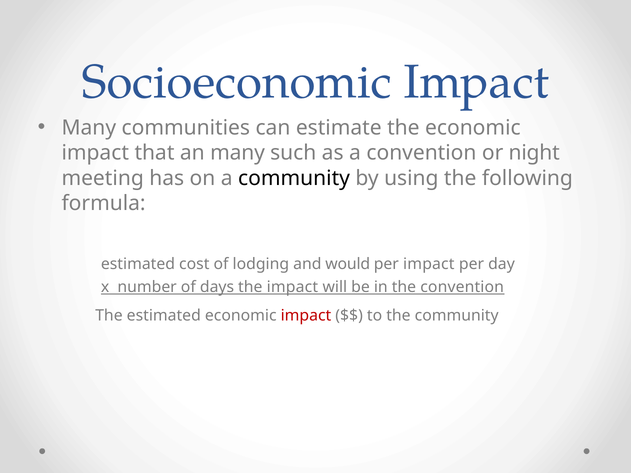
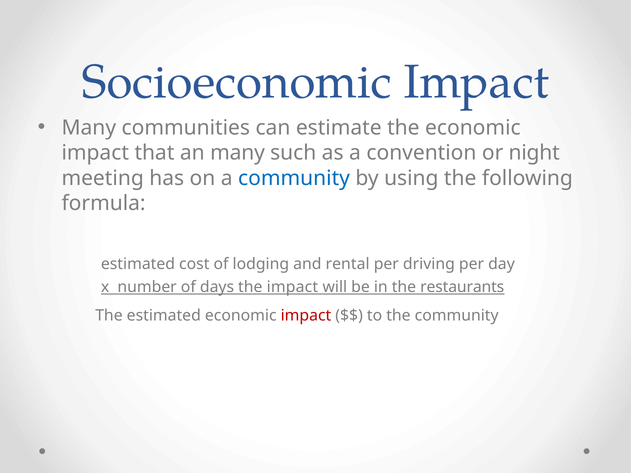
community at (294, 178) colour: black -> blue
would: would -> rental
per impact: impact -> driving
the convention: convention -> restaurants
